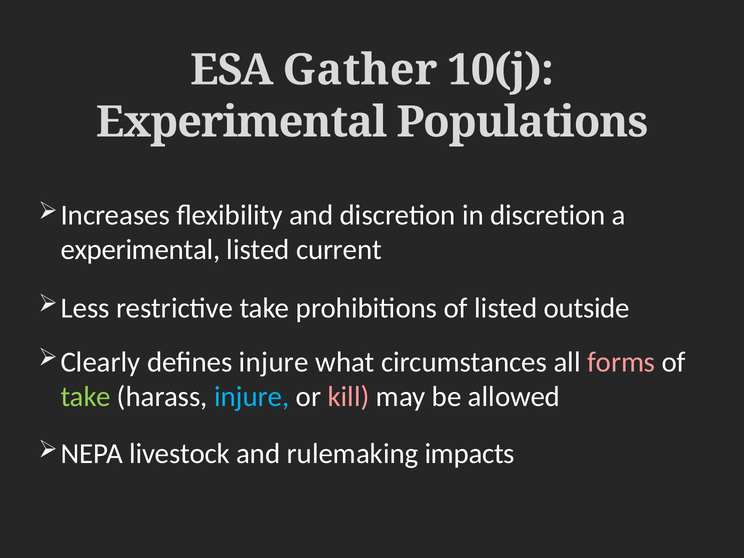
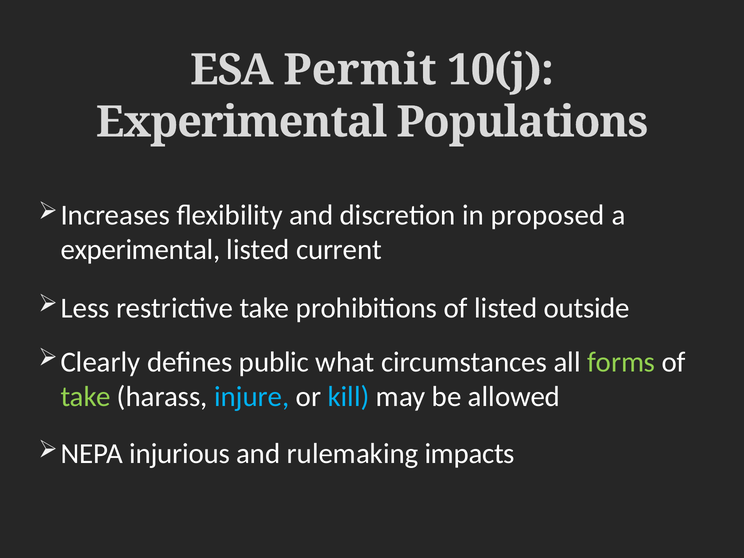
Gather: Gather -> Permit
in discretion: discretion -> proposed
defines injure: injure -> public
forms colour: pink -> light green
kill colour: pink -> light blue
livestock: livestock -> injurious
